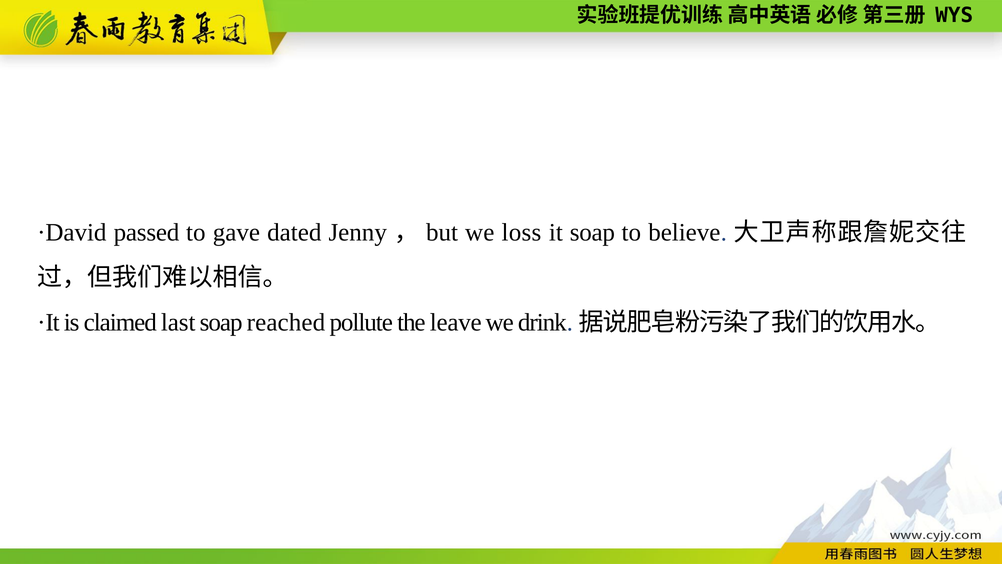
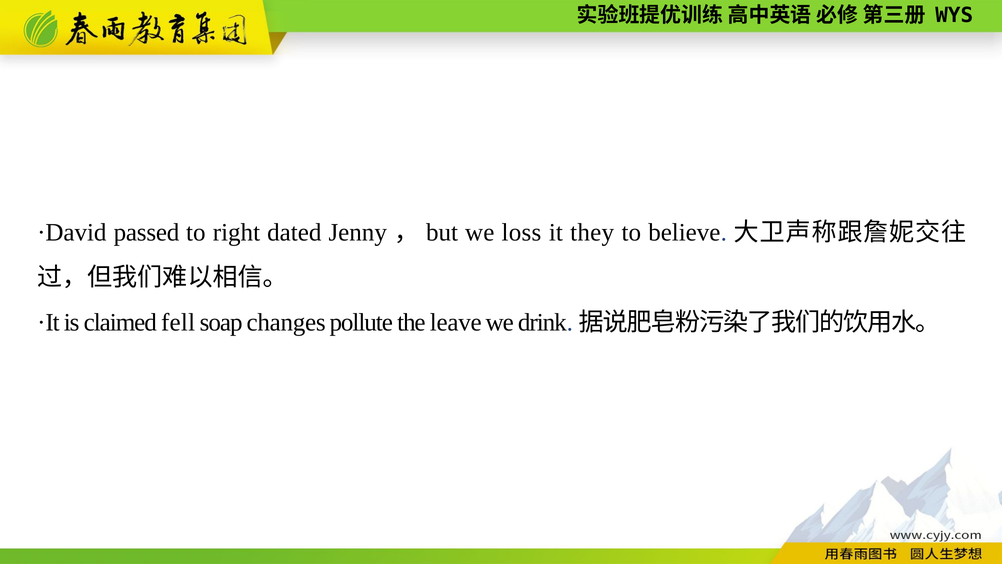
gave: gave -> right
it soap: soap -> they
last: last -> fell
reached: reached -> changes
